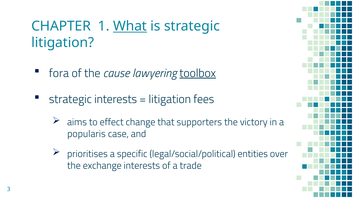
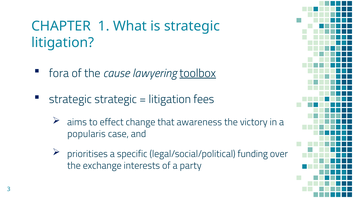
What underline: present -> none
strategic interests: interests -> strategic
supporters: supporters -> awareness
entities: entities -> funding
trade: trade -> party
